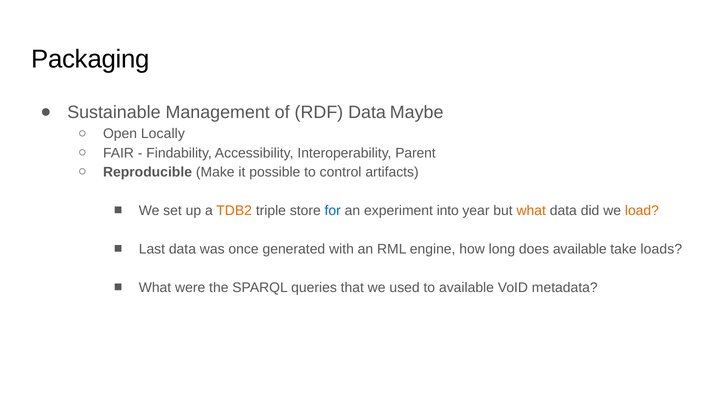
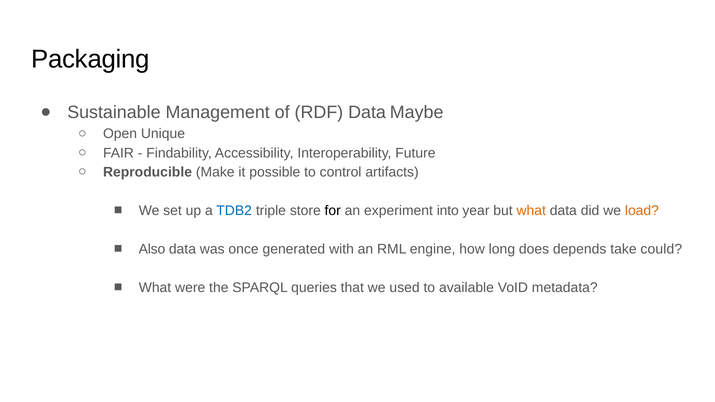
Locally: Locally -> Unique
Parent: Parent -> Future
TDB2 colour: orange -> blue
for colour: blue -> black
Last: Last -> Also
does available: available -> depends
loads: loads -> could
